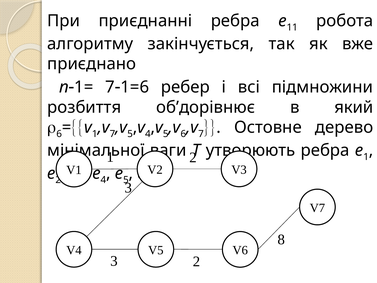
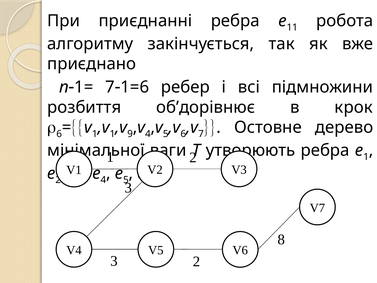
який: який -> крок
7 at (112, 134): 7 -> 1
5 at (130, 134): 5 -> 9
